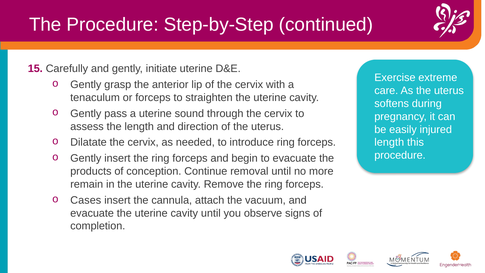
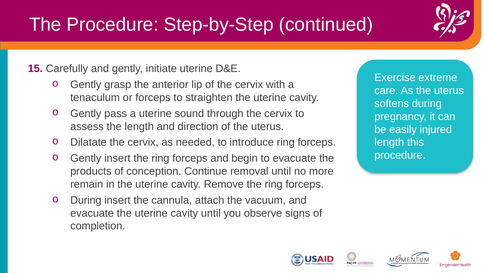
Cases at (86, 200): Cases -> During
